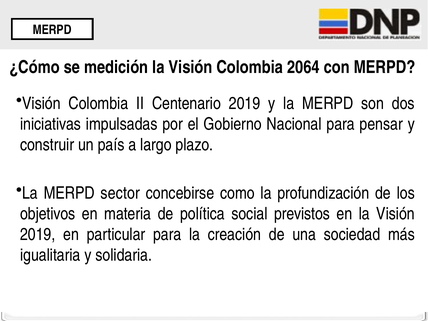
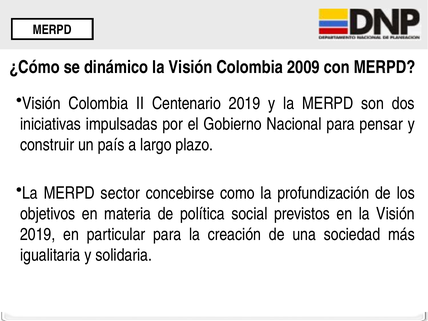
medición: medición -> dinámico
2064: 2064 -> 2009
